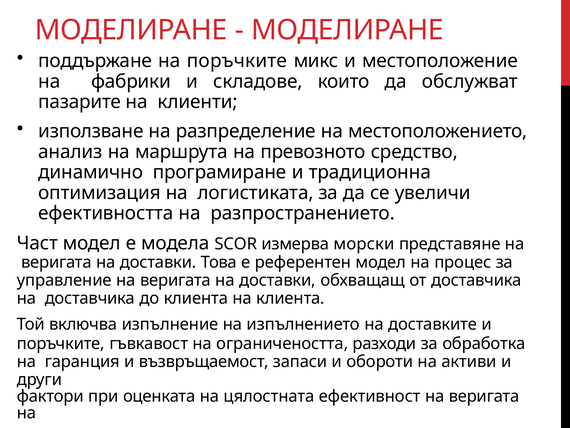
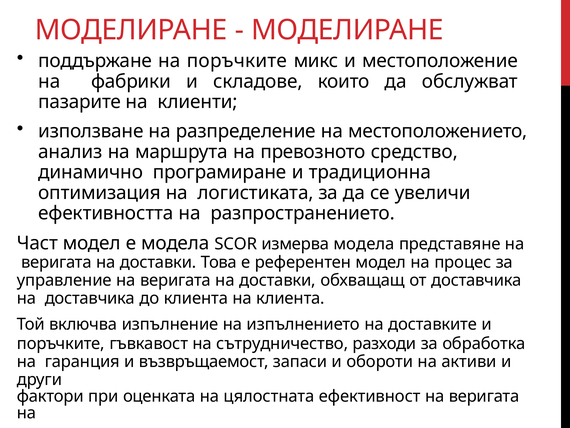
измерва морски: морски -> модела
ограничеността: ограничеността -> сътрудничество
